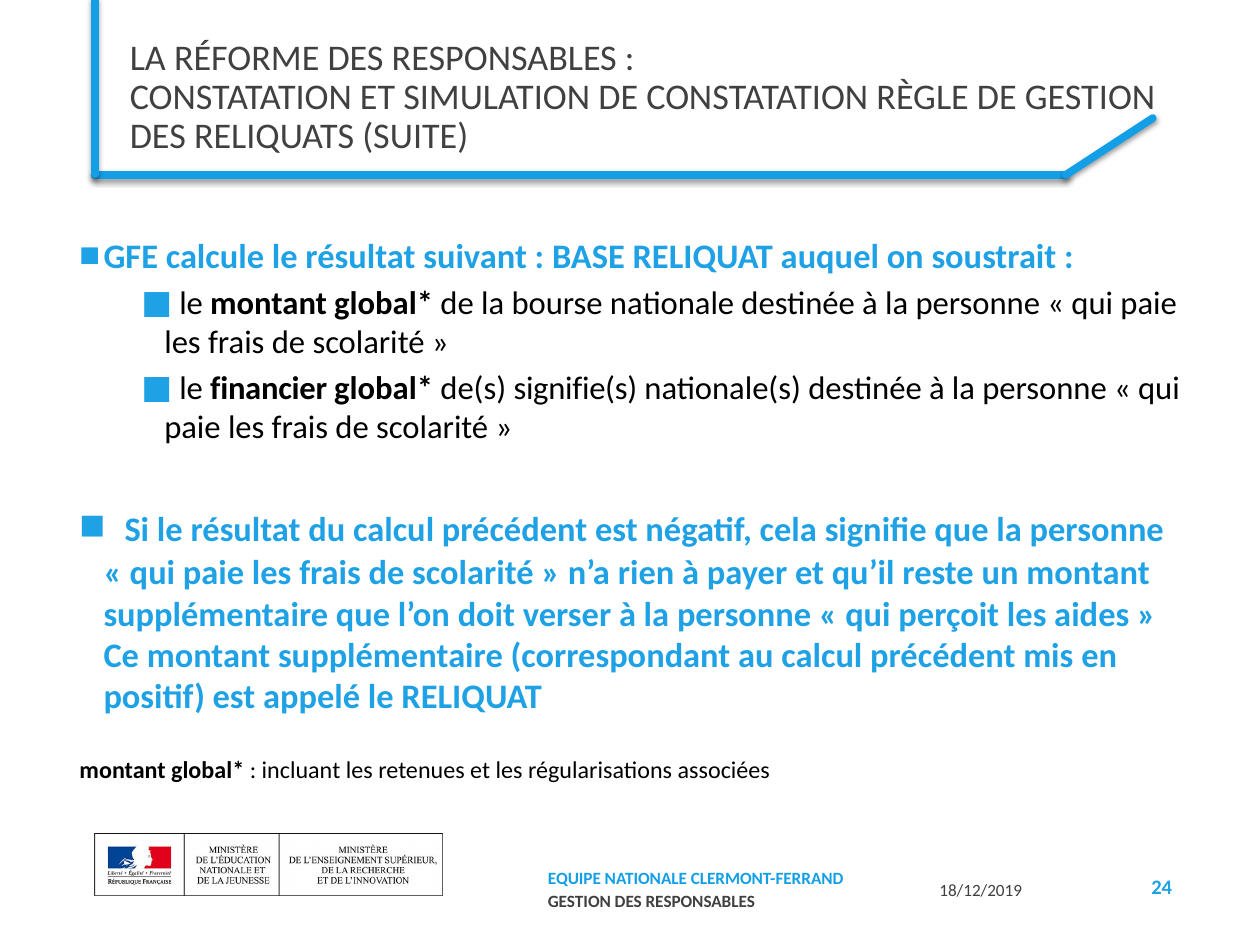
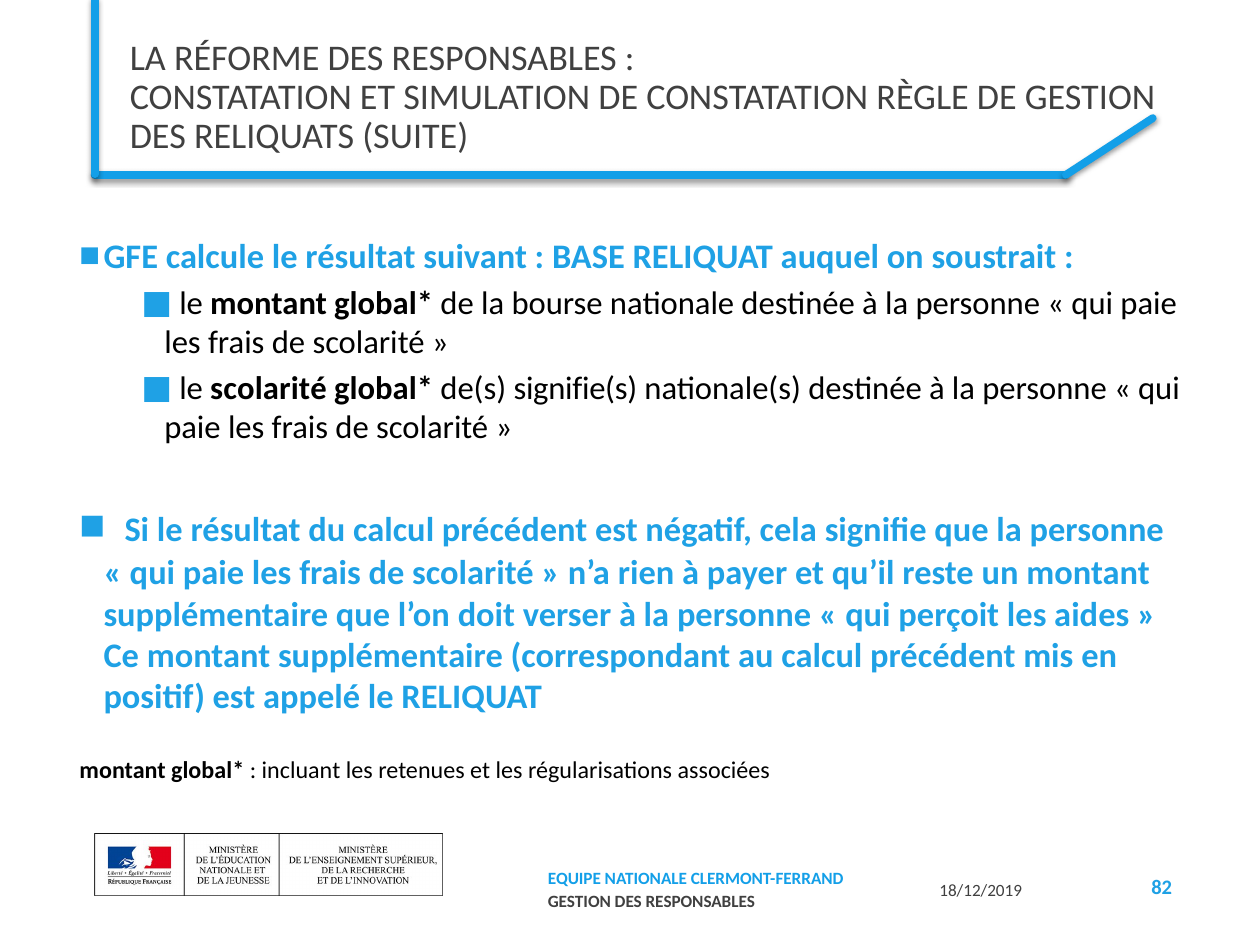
le financier: financier -> scolarité
24: 24 -> 82
